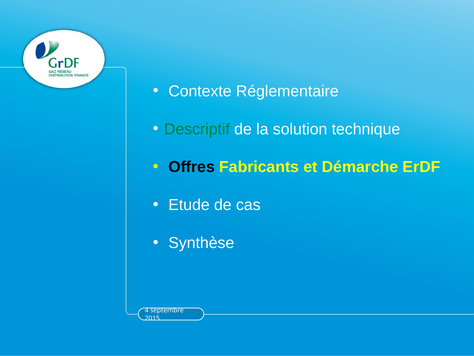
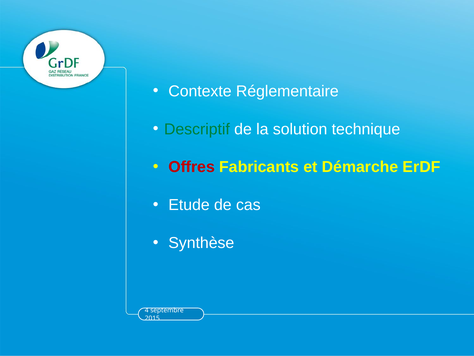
Offres colour: black -> red
